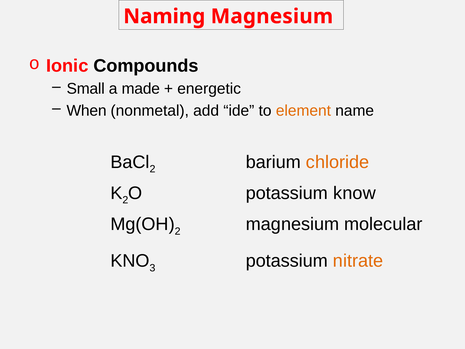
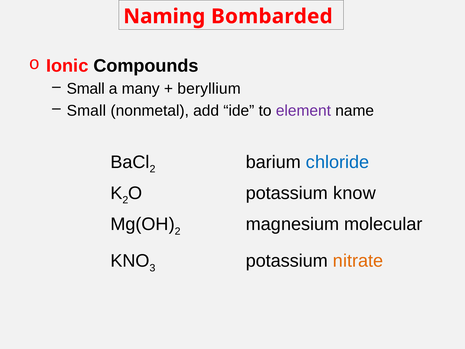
Naming Magnesium: Magnesium -> Bombarded
made: made -> many
energetic: energetic -> beryllium
When at (87, 110): When -> Small
element colour: orange -> purple
chloride colour: orange -> blue
